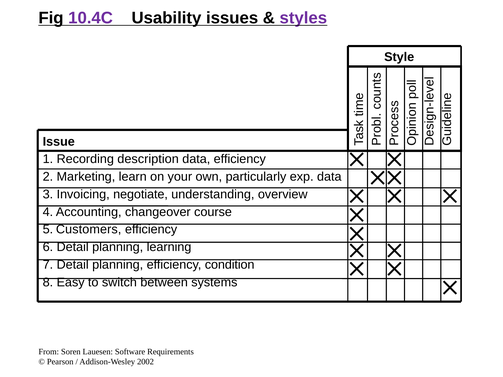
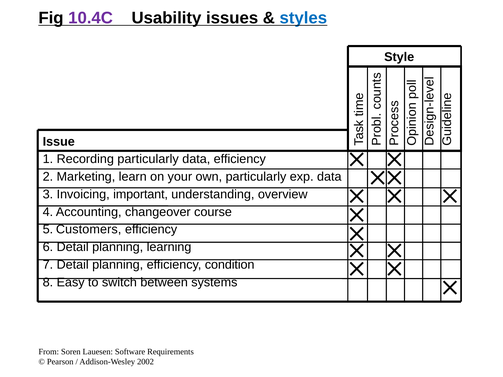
styles colour: purple -> blue
Recording description: description -> particularly
negotiate: negotiate -> important
